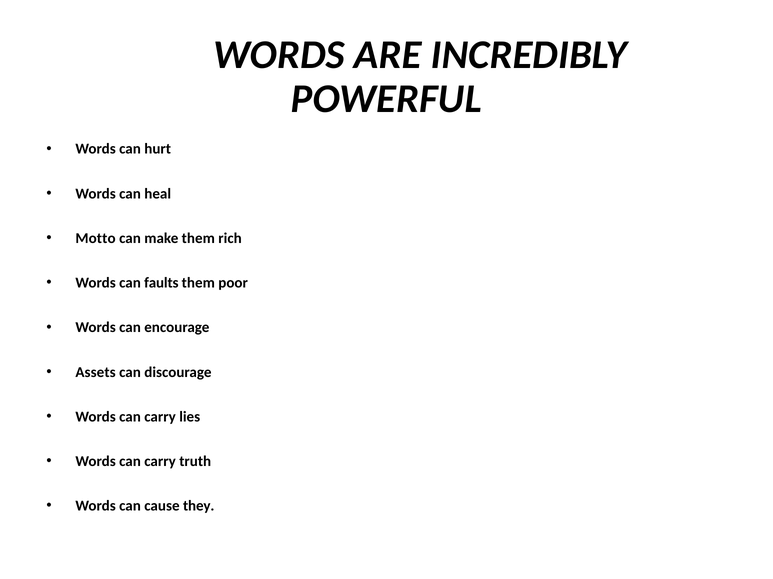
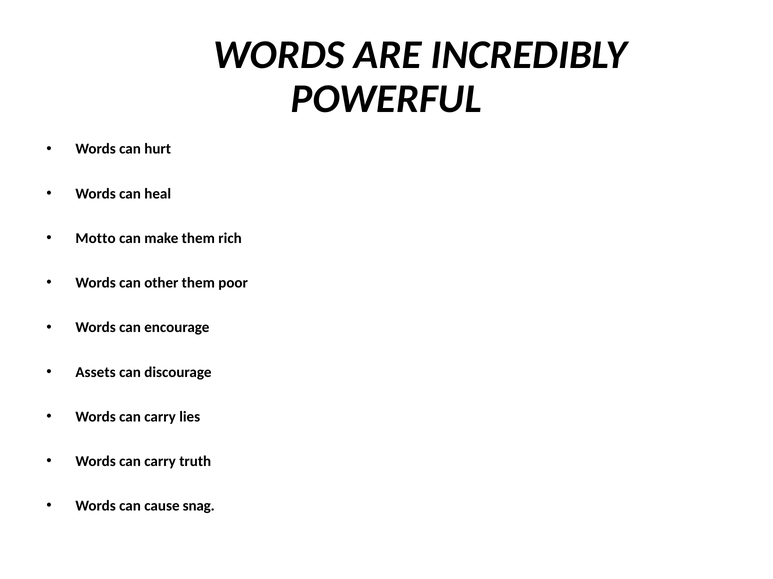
faults: faults -> other
they: they -> snag
